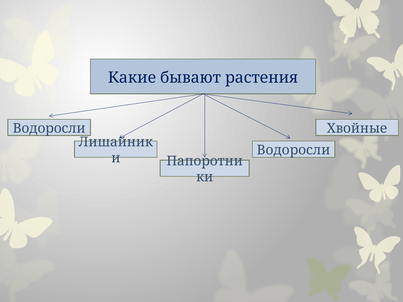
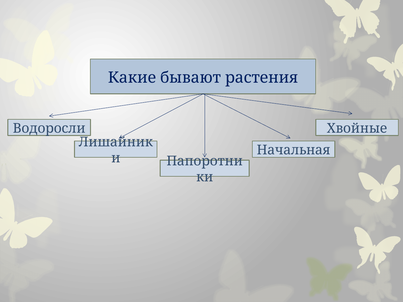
Водоросли at (293, 150): Водоросли -> Начальная
